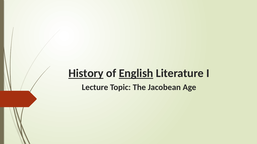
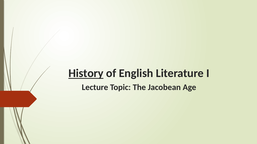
English underline: present -> none
